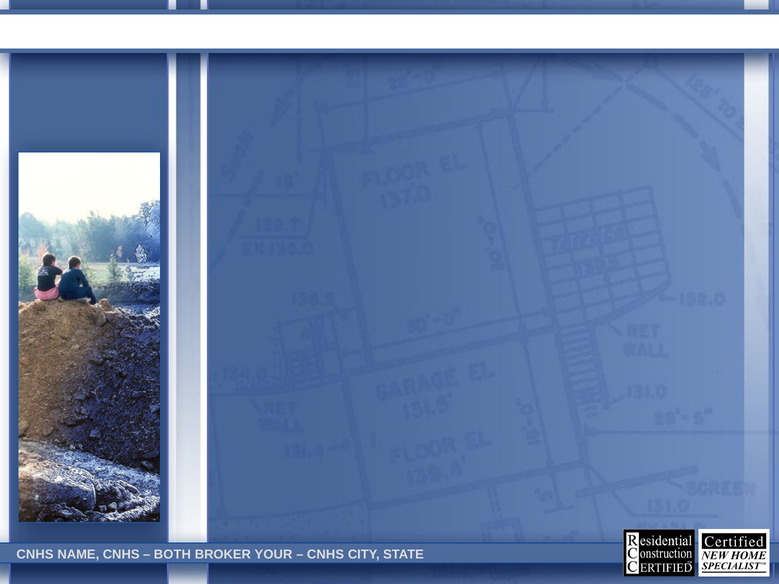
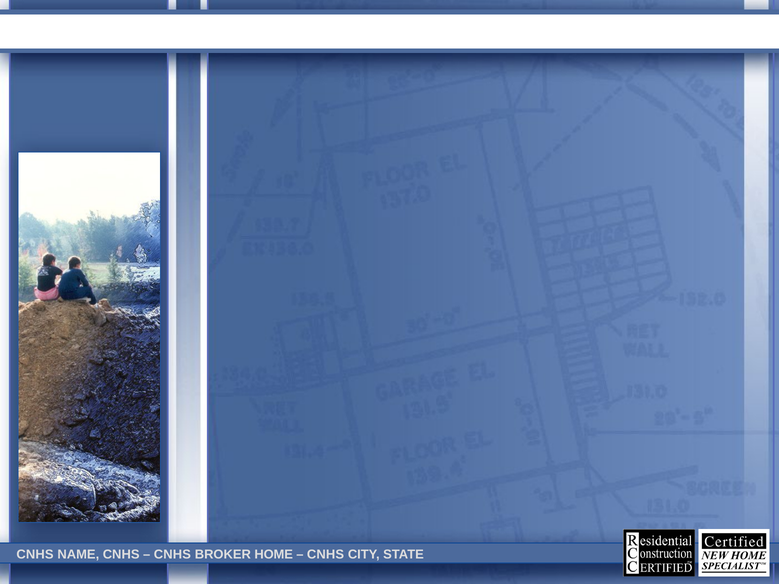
BOTH at (172, 555): BOTH -> CNHS
YOUR: YOUR -> HOME
